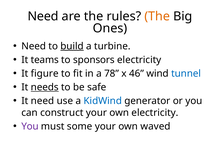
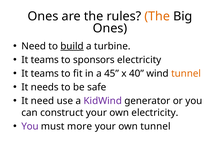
Need at (43, 16): Need -> Ones
figure at (45, 74): figure -> teams
78: 78 -> 45
46: 46 -> 40
tunnel at (186, 74) colour: blue -> orange
needs underline: present -> none
KidWind colour: blue -> purple
some: some -> more
own waved: waved -> tunnel
